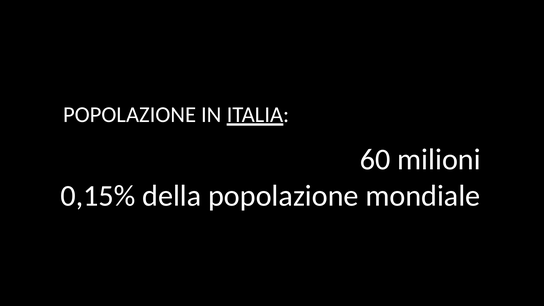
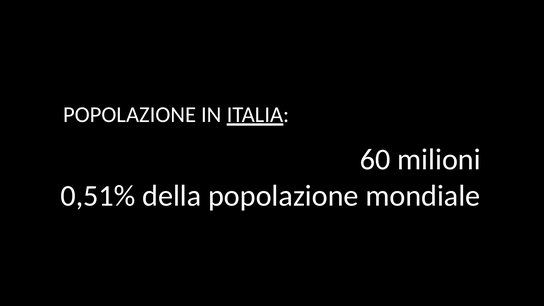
0,15%: 0,15% -> 0,51%
